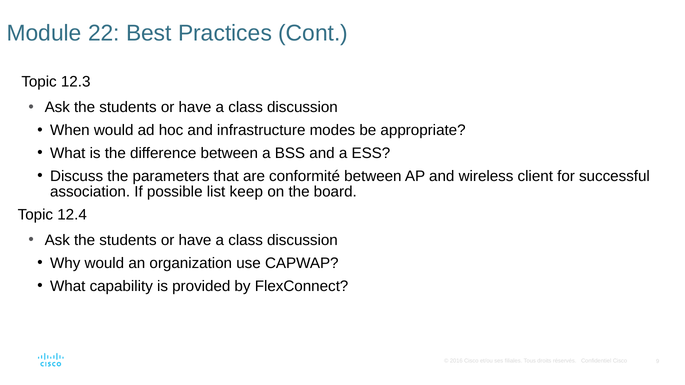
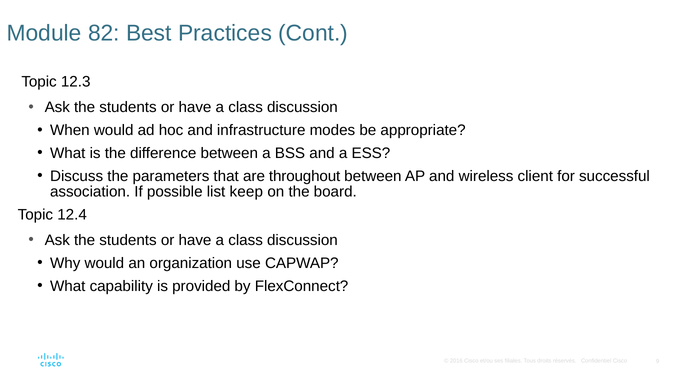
22: 22 -> 82
conformité: conformité -> throughout
